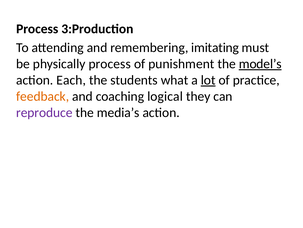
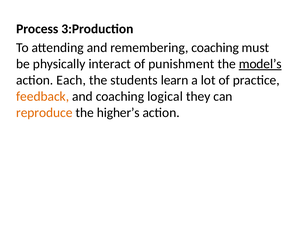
remembering imitating: imitating -> coaching
physically process: process -> interact
what: what -> learn
lot underline: present -> none
reproduce colour: purple -> orange
media’s: media’s -> higher’s
